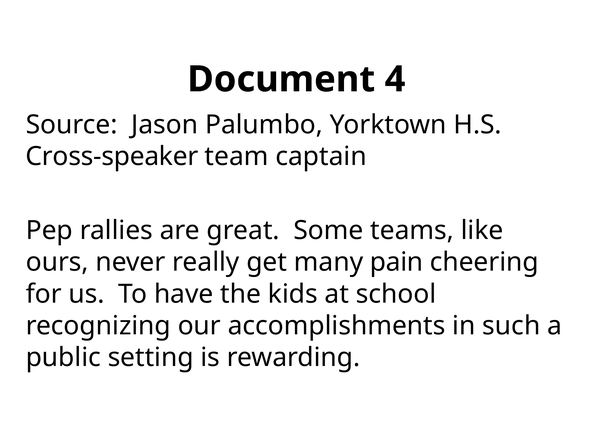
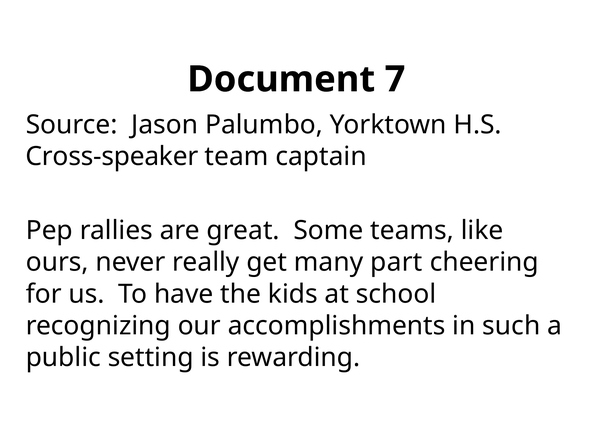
4: 4 -> 7
pain: pain -> part
